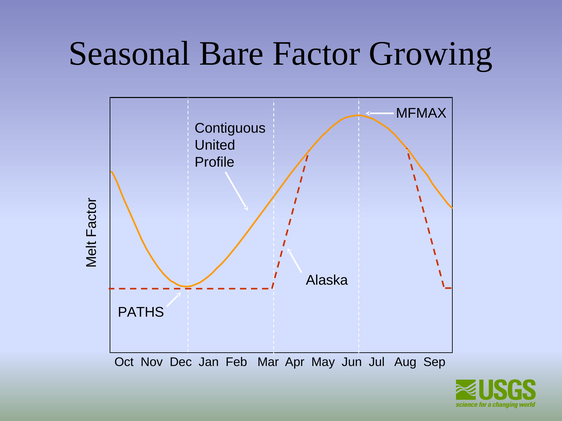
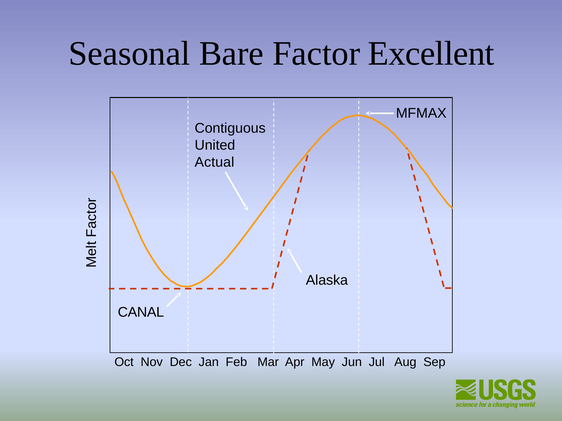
Growing: Growing -> Excellent
Profile: Profile -> Actual
PATHS: PATHS -> CANAL
